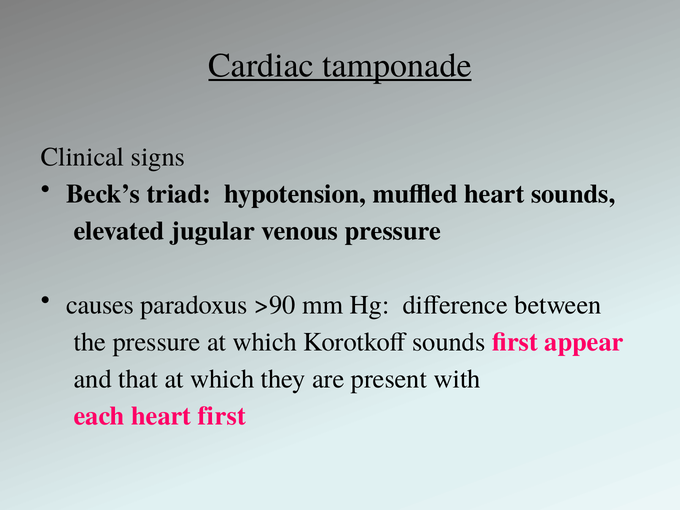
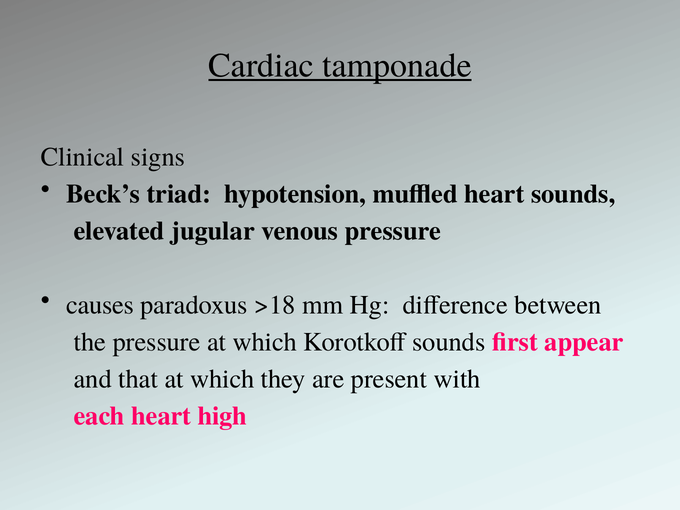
>90: >90 -> >18
heart first: first -> high
